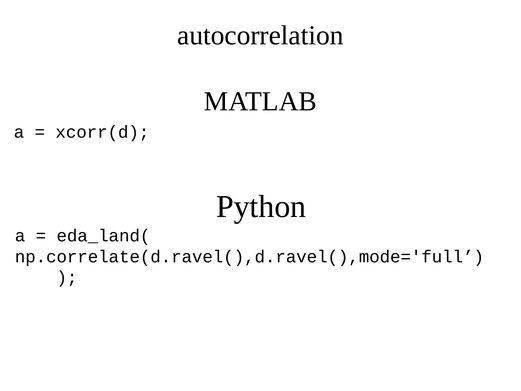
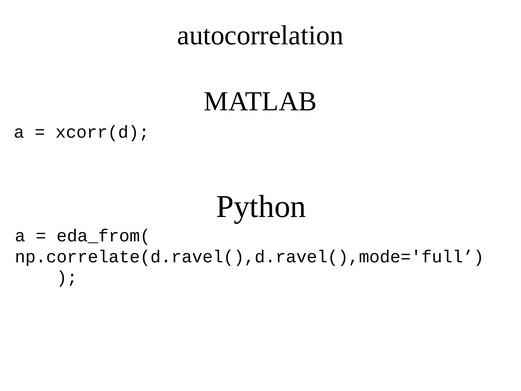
eda_land(: eda_land( -> eda_from(
